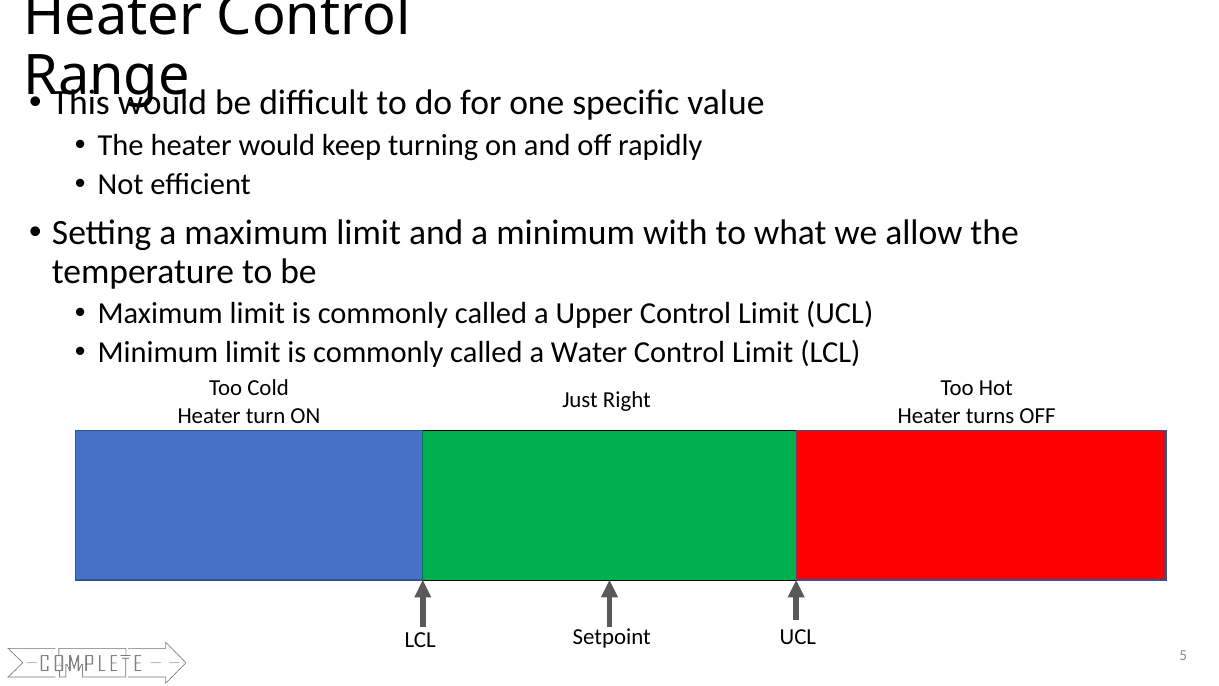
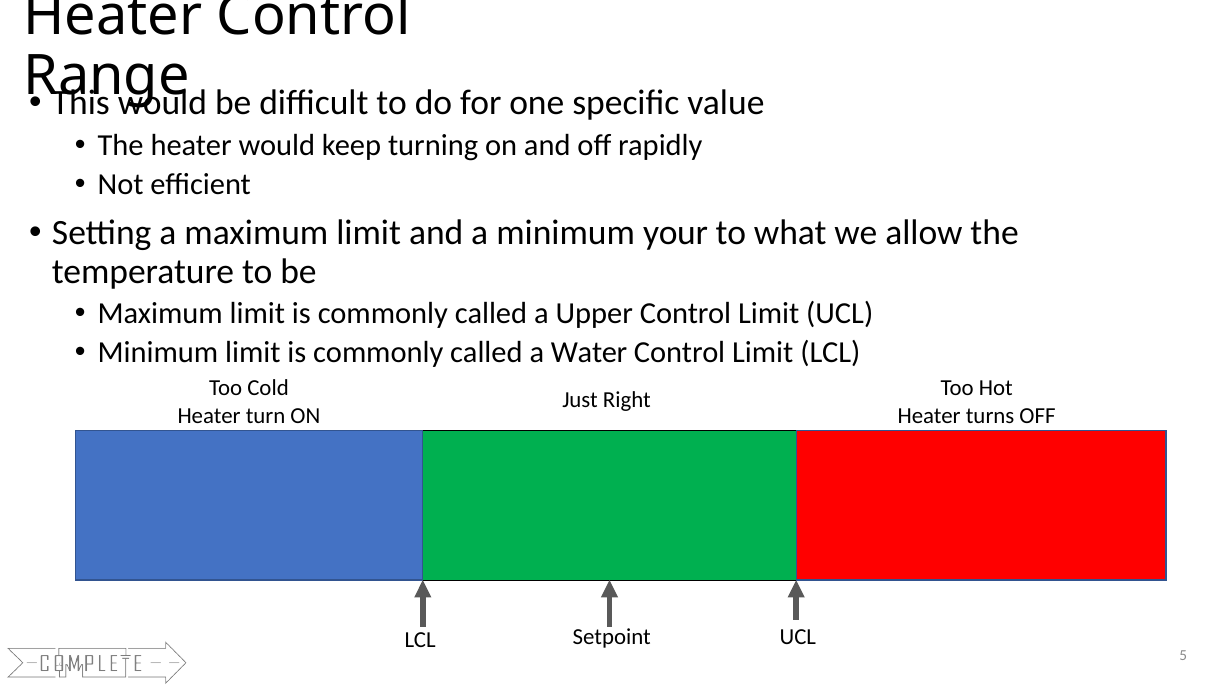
with: with -> your
